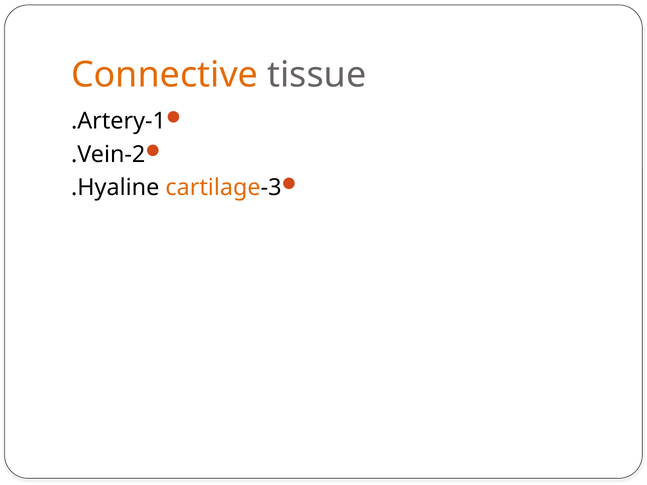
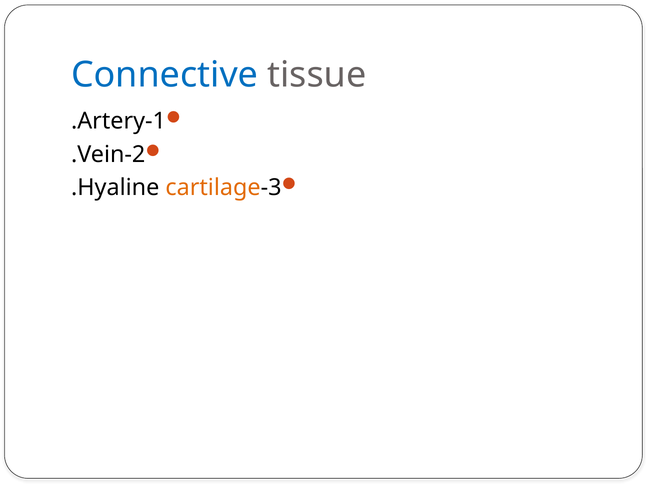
Connective colour: orange -> blue
